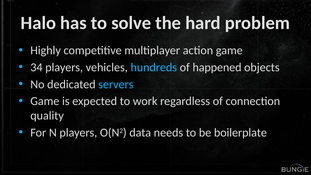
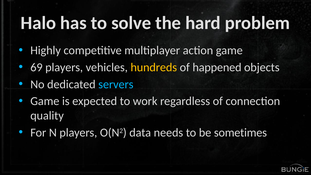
34: 34 -> 69
hundreds colour: light blue -> yellow
boilerplate: boilerplate -> sometimes
